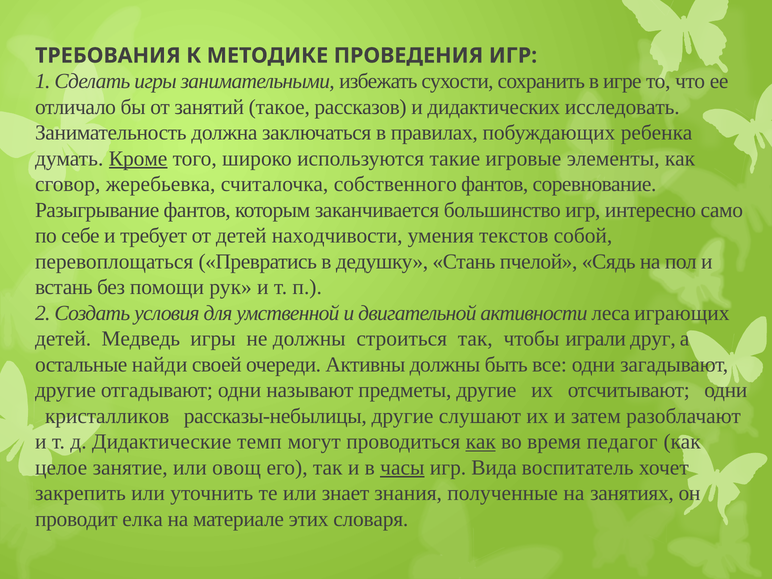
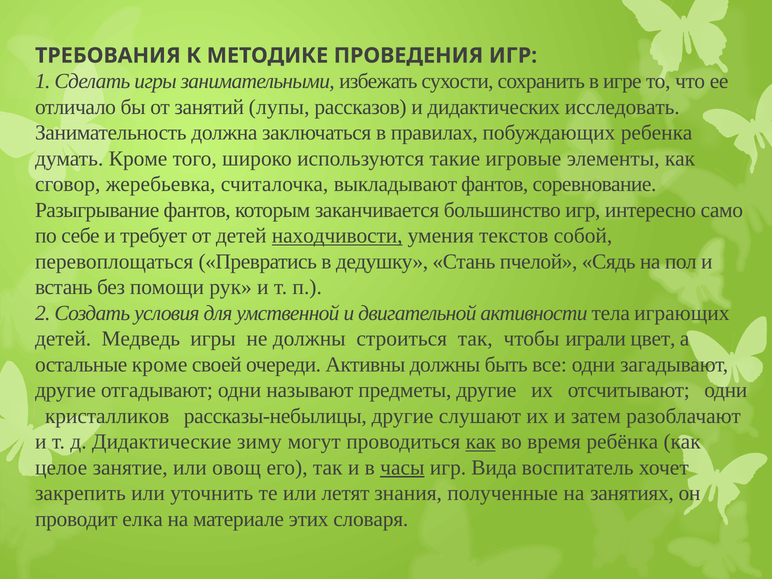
такое: такое -> лупы
Кроме at (138, 159) underline: present -> none
собственного: собственного -> выкладывают
находчивости underline: none -> present
леса: леса -> тела
друг: друг -> цвет
остальные найди: найди -> кроме
темп: темп -> зиму
педагог: педагог -> ребёнка
знает: знает -> летят
